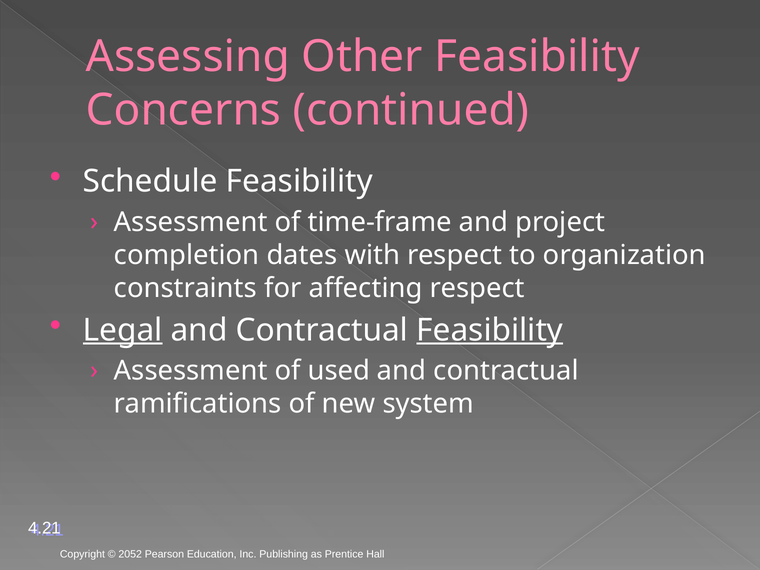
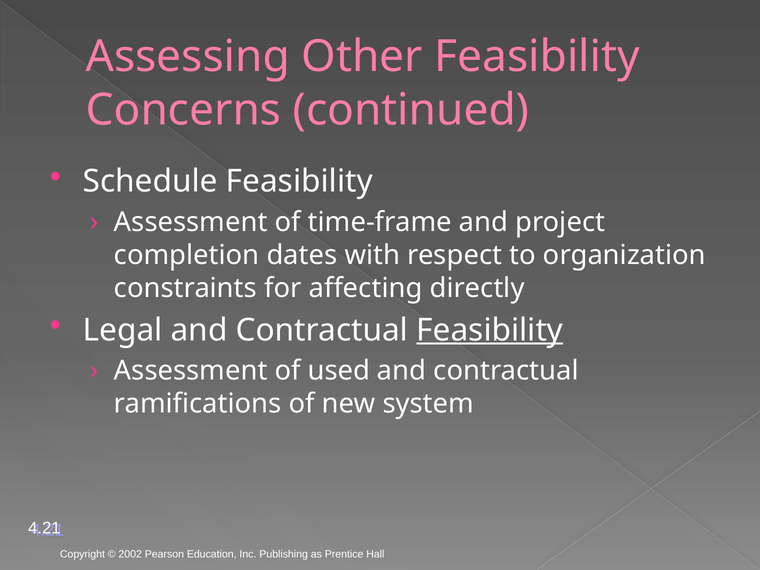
affecting respect: respect -> directly
Legal underline: present -> none
2052: 2052 -> 2002
